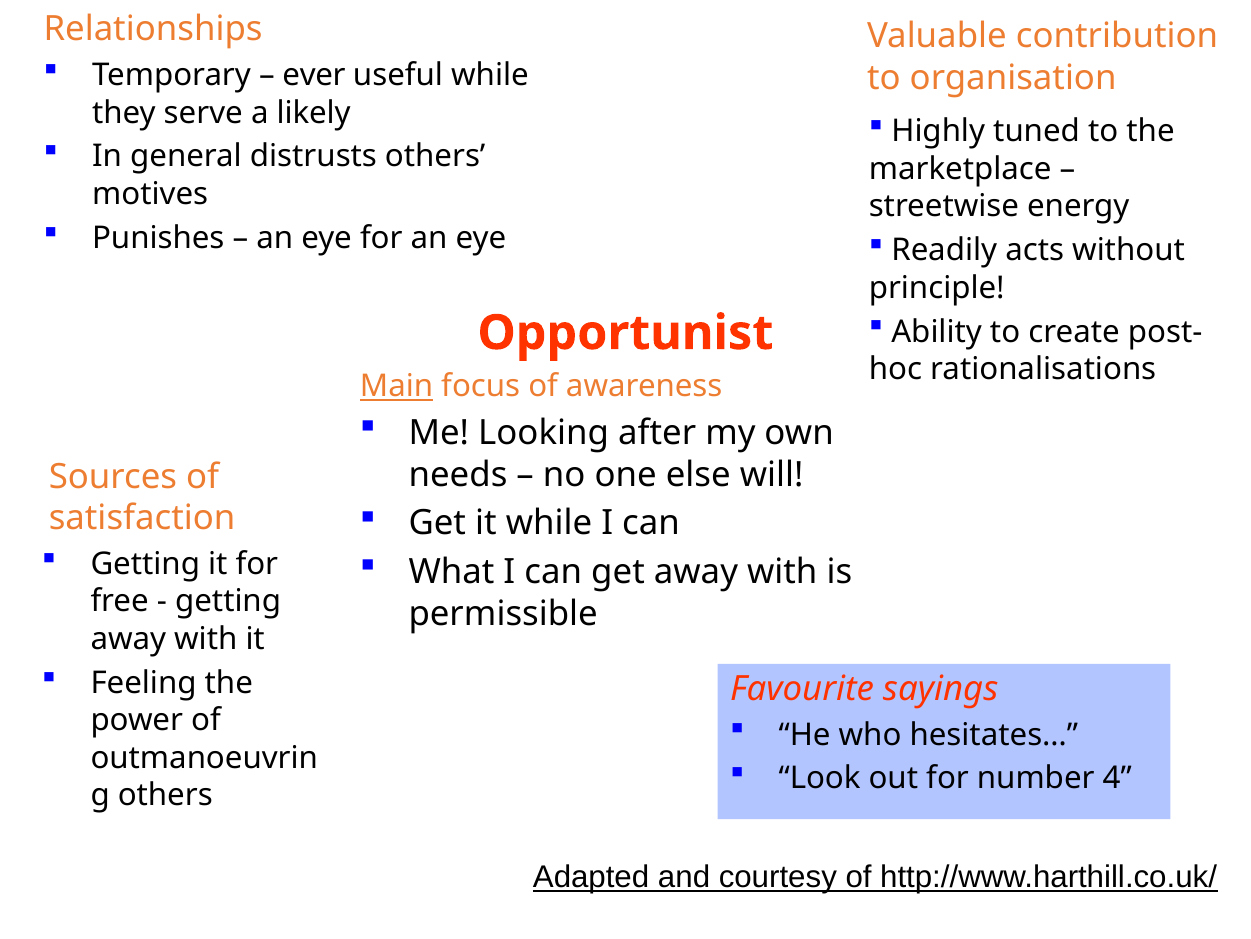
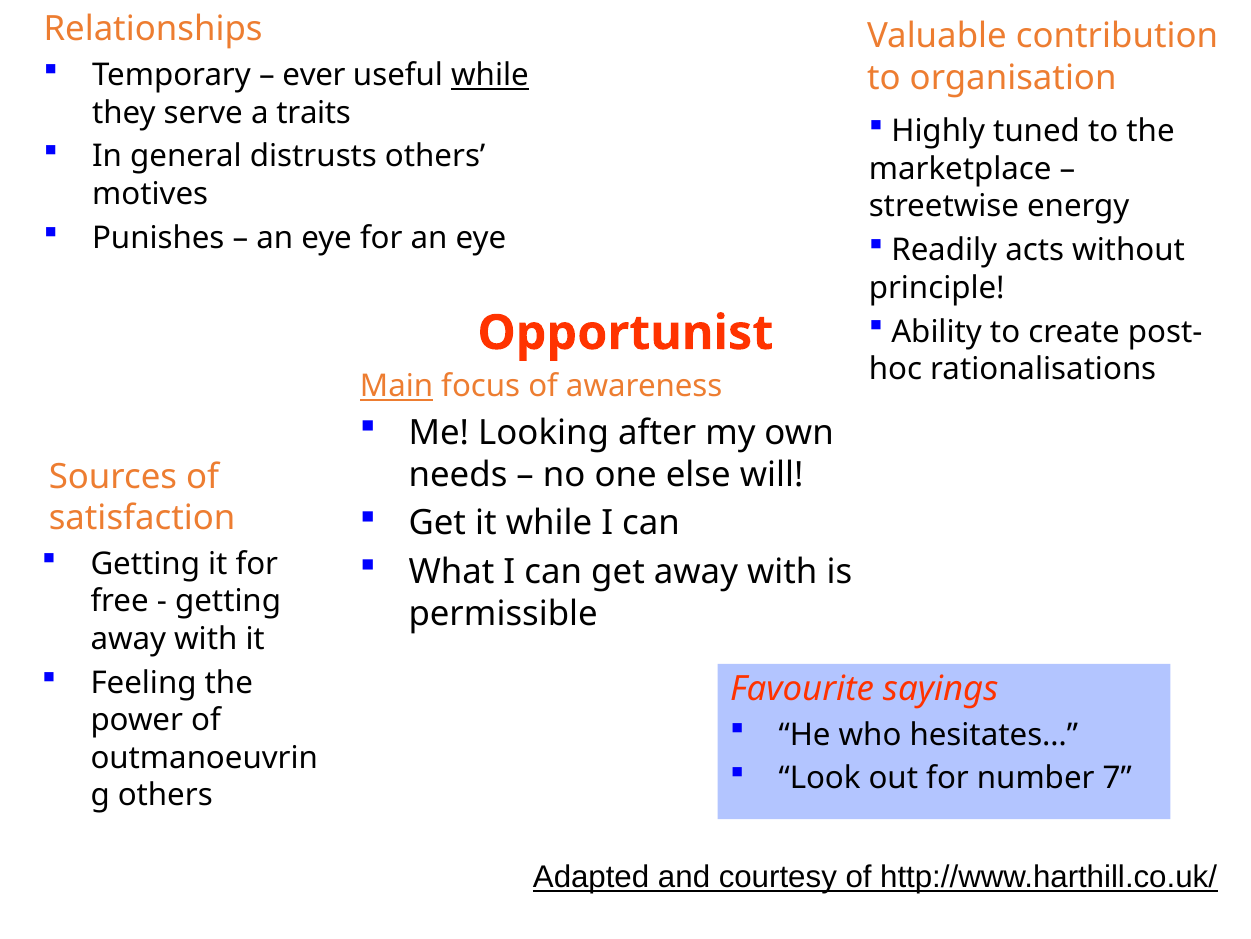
while at (490, 75) underline: none -> present
likely: likely -> traits
4: 4 -> 7
